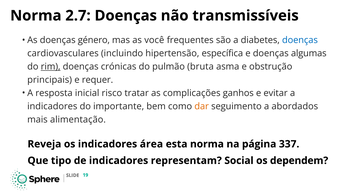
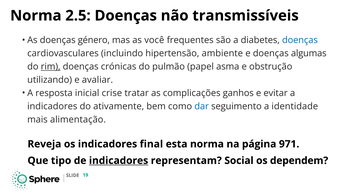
2.7: 2.7 -> 2.5
específica: específica -> ambiente
bruta: bruta -> papel
principais: principais -> utilizando
requer: requer -> avaliar
risco: risco -> crise
importante: importante -> ativamente
dar colour: orange -> blue
abordados: abordados -> identidade
área: área -> final
337: 337 -> 971
indicadores at (119, 160) underline: none -> present
